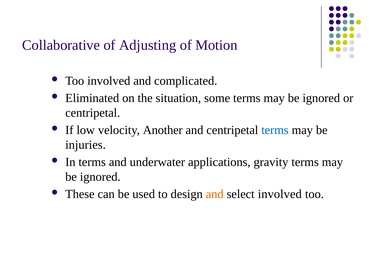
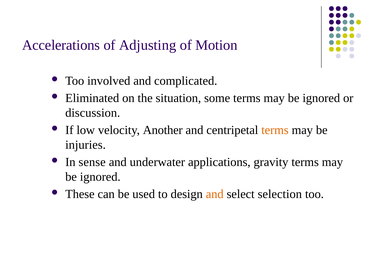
Collaborative: Collaborative -> Accelerations
centripetal at (93, 113): centripetal -> discussion
terms at (275, 130) colour: blue -> orange
In terms: terms -> sense
select involved: involved -> selection
